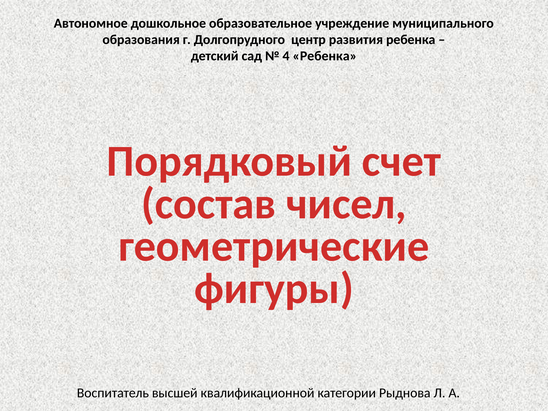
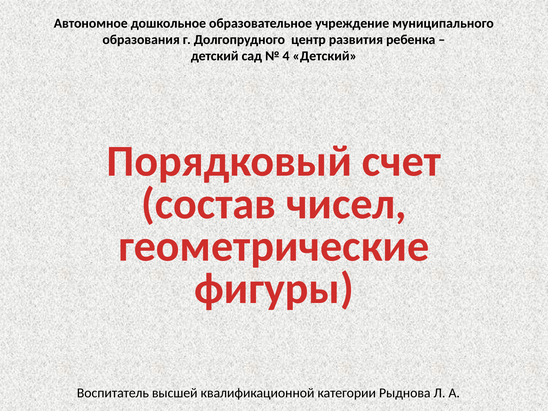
4 Ребенка: Ребенка -> Детский
